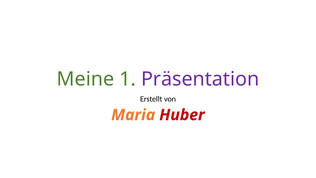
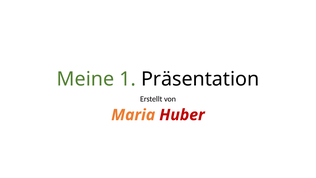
Präsentation colour: purple -> black
